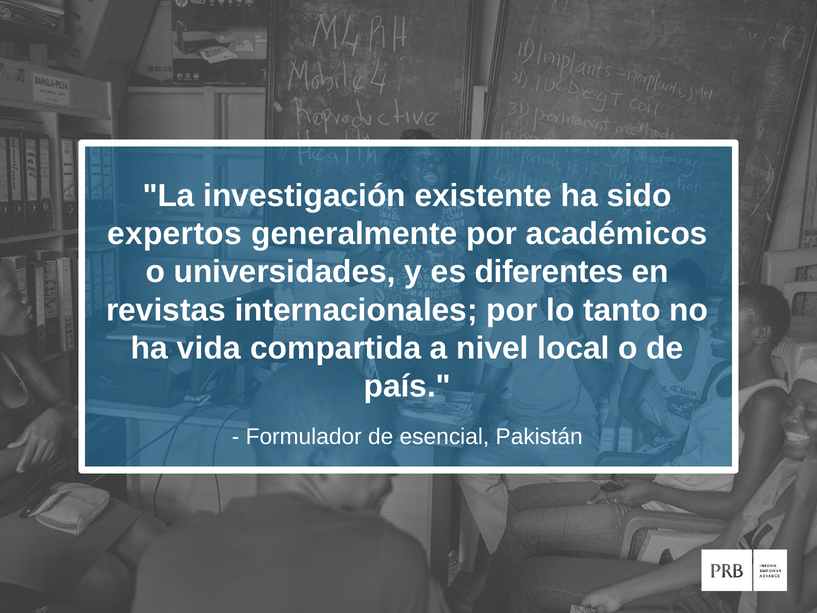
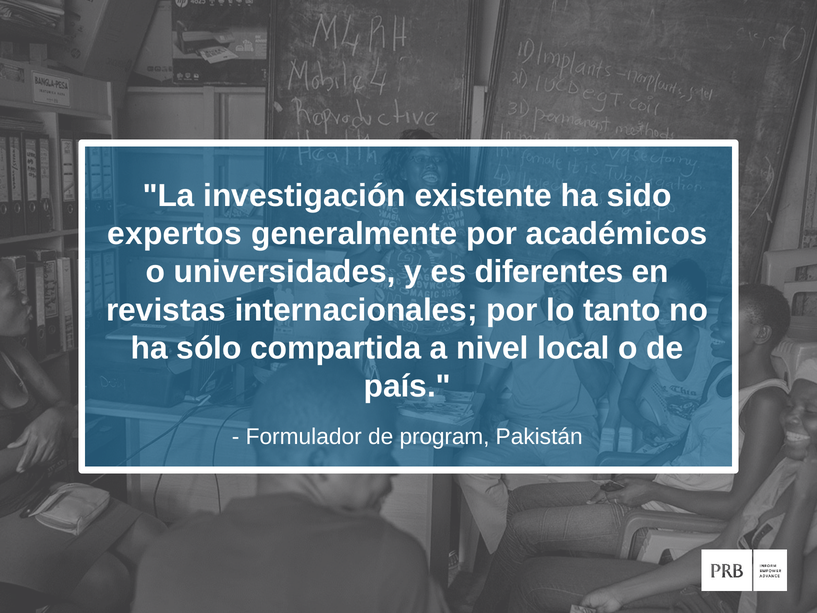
vida: vida -> sólo
esencial: esencial -> program
